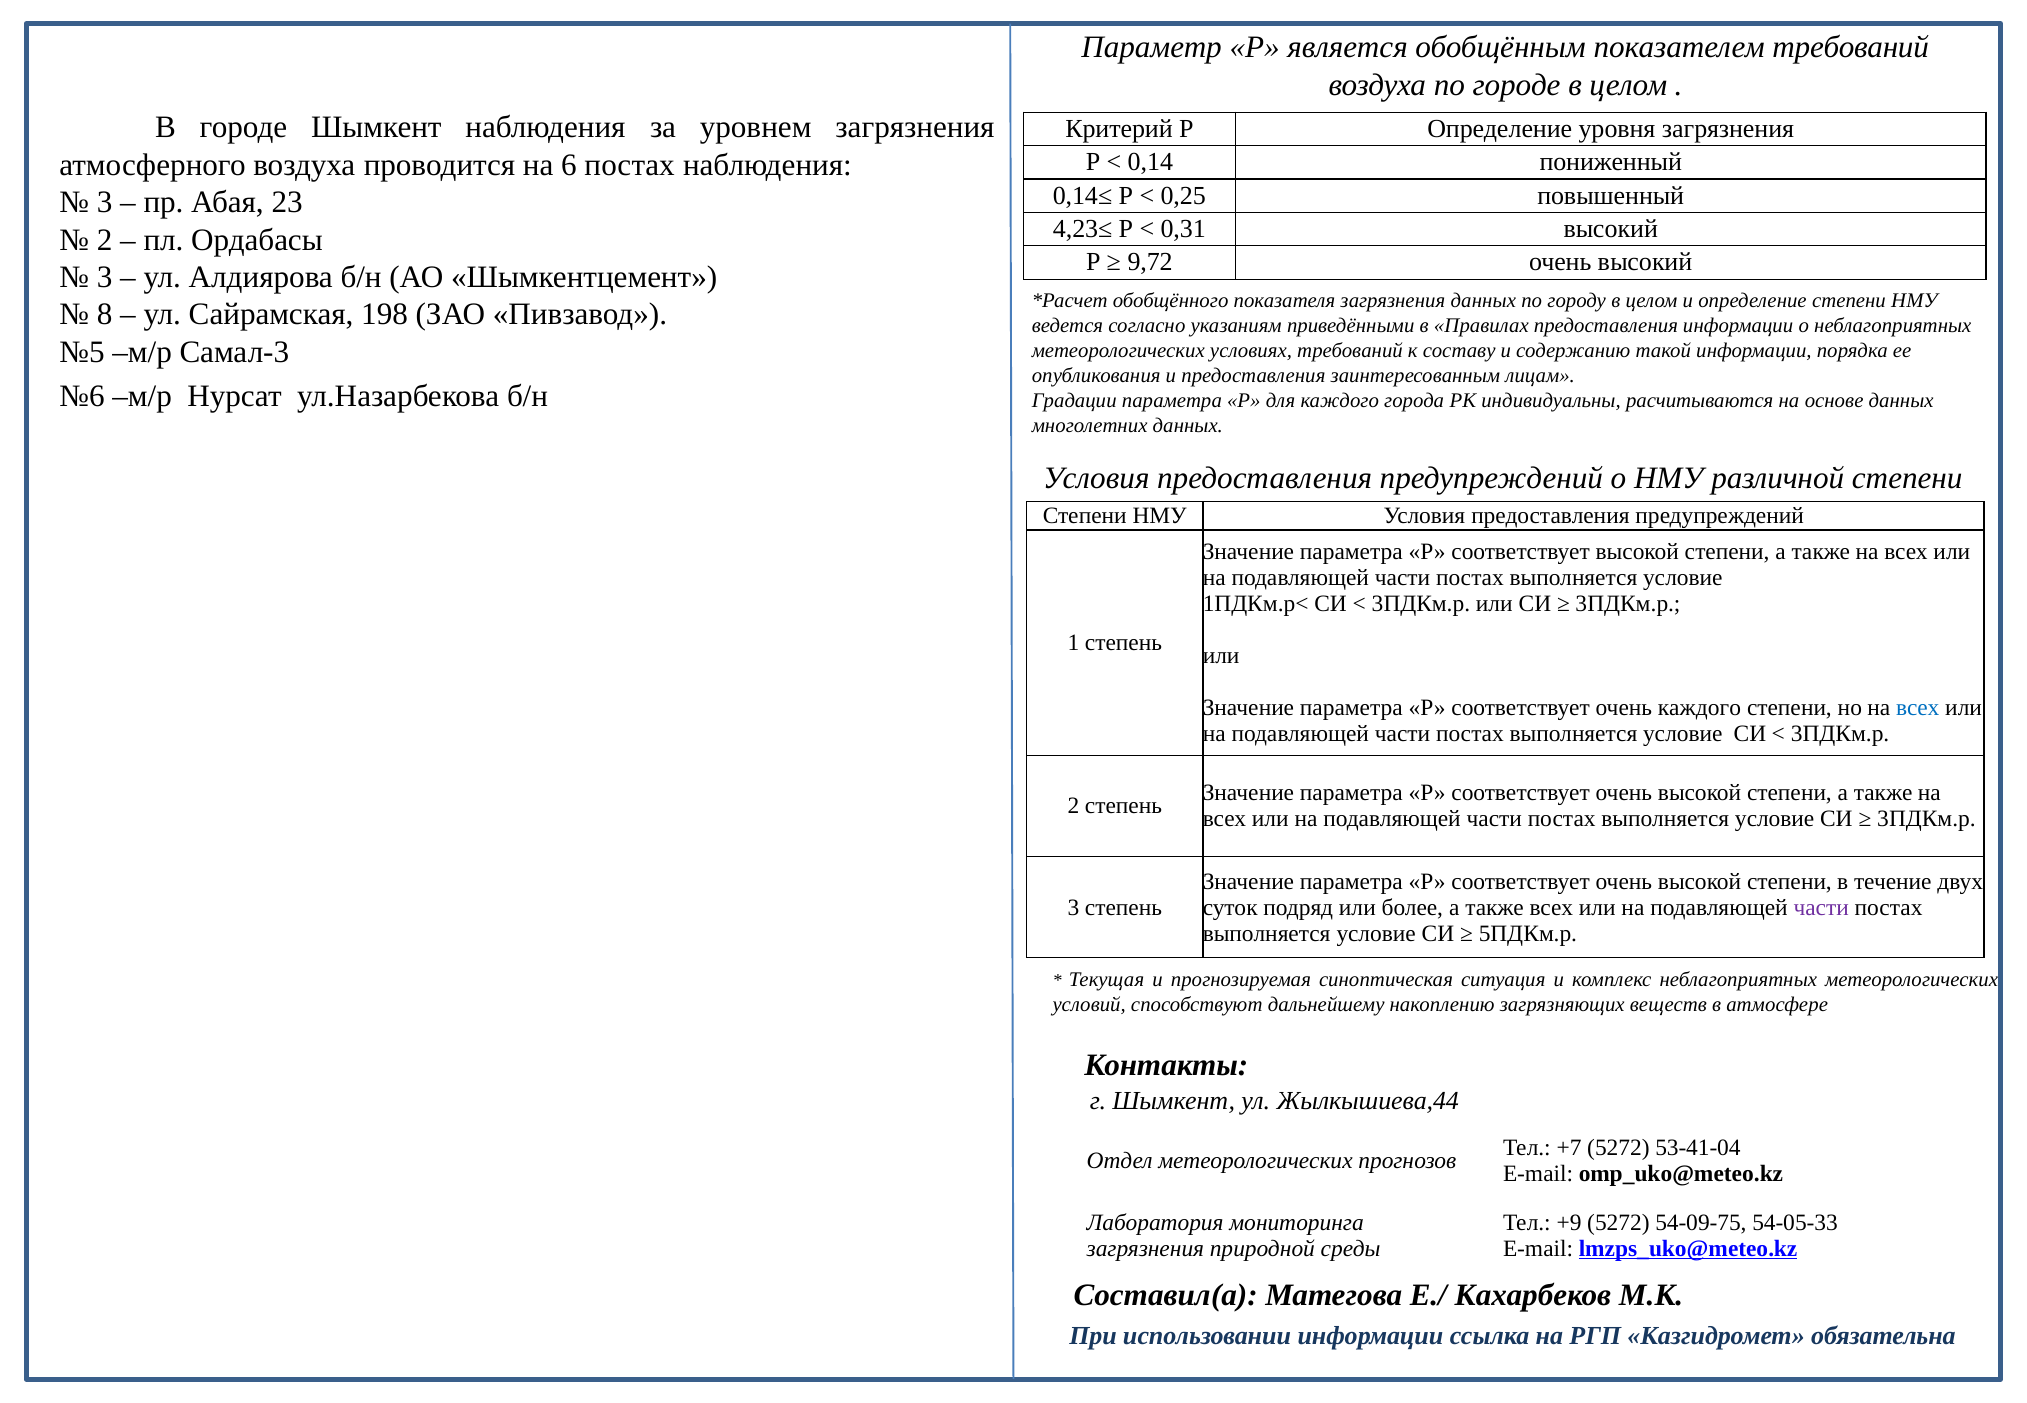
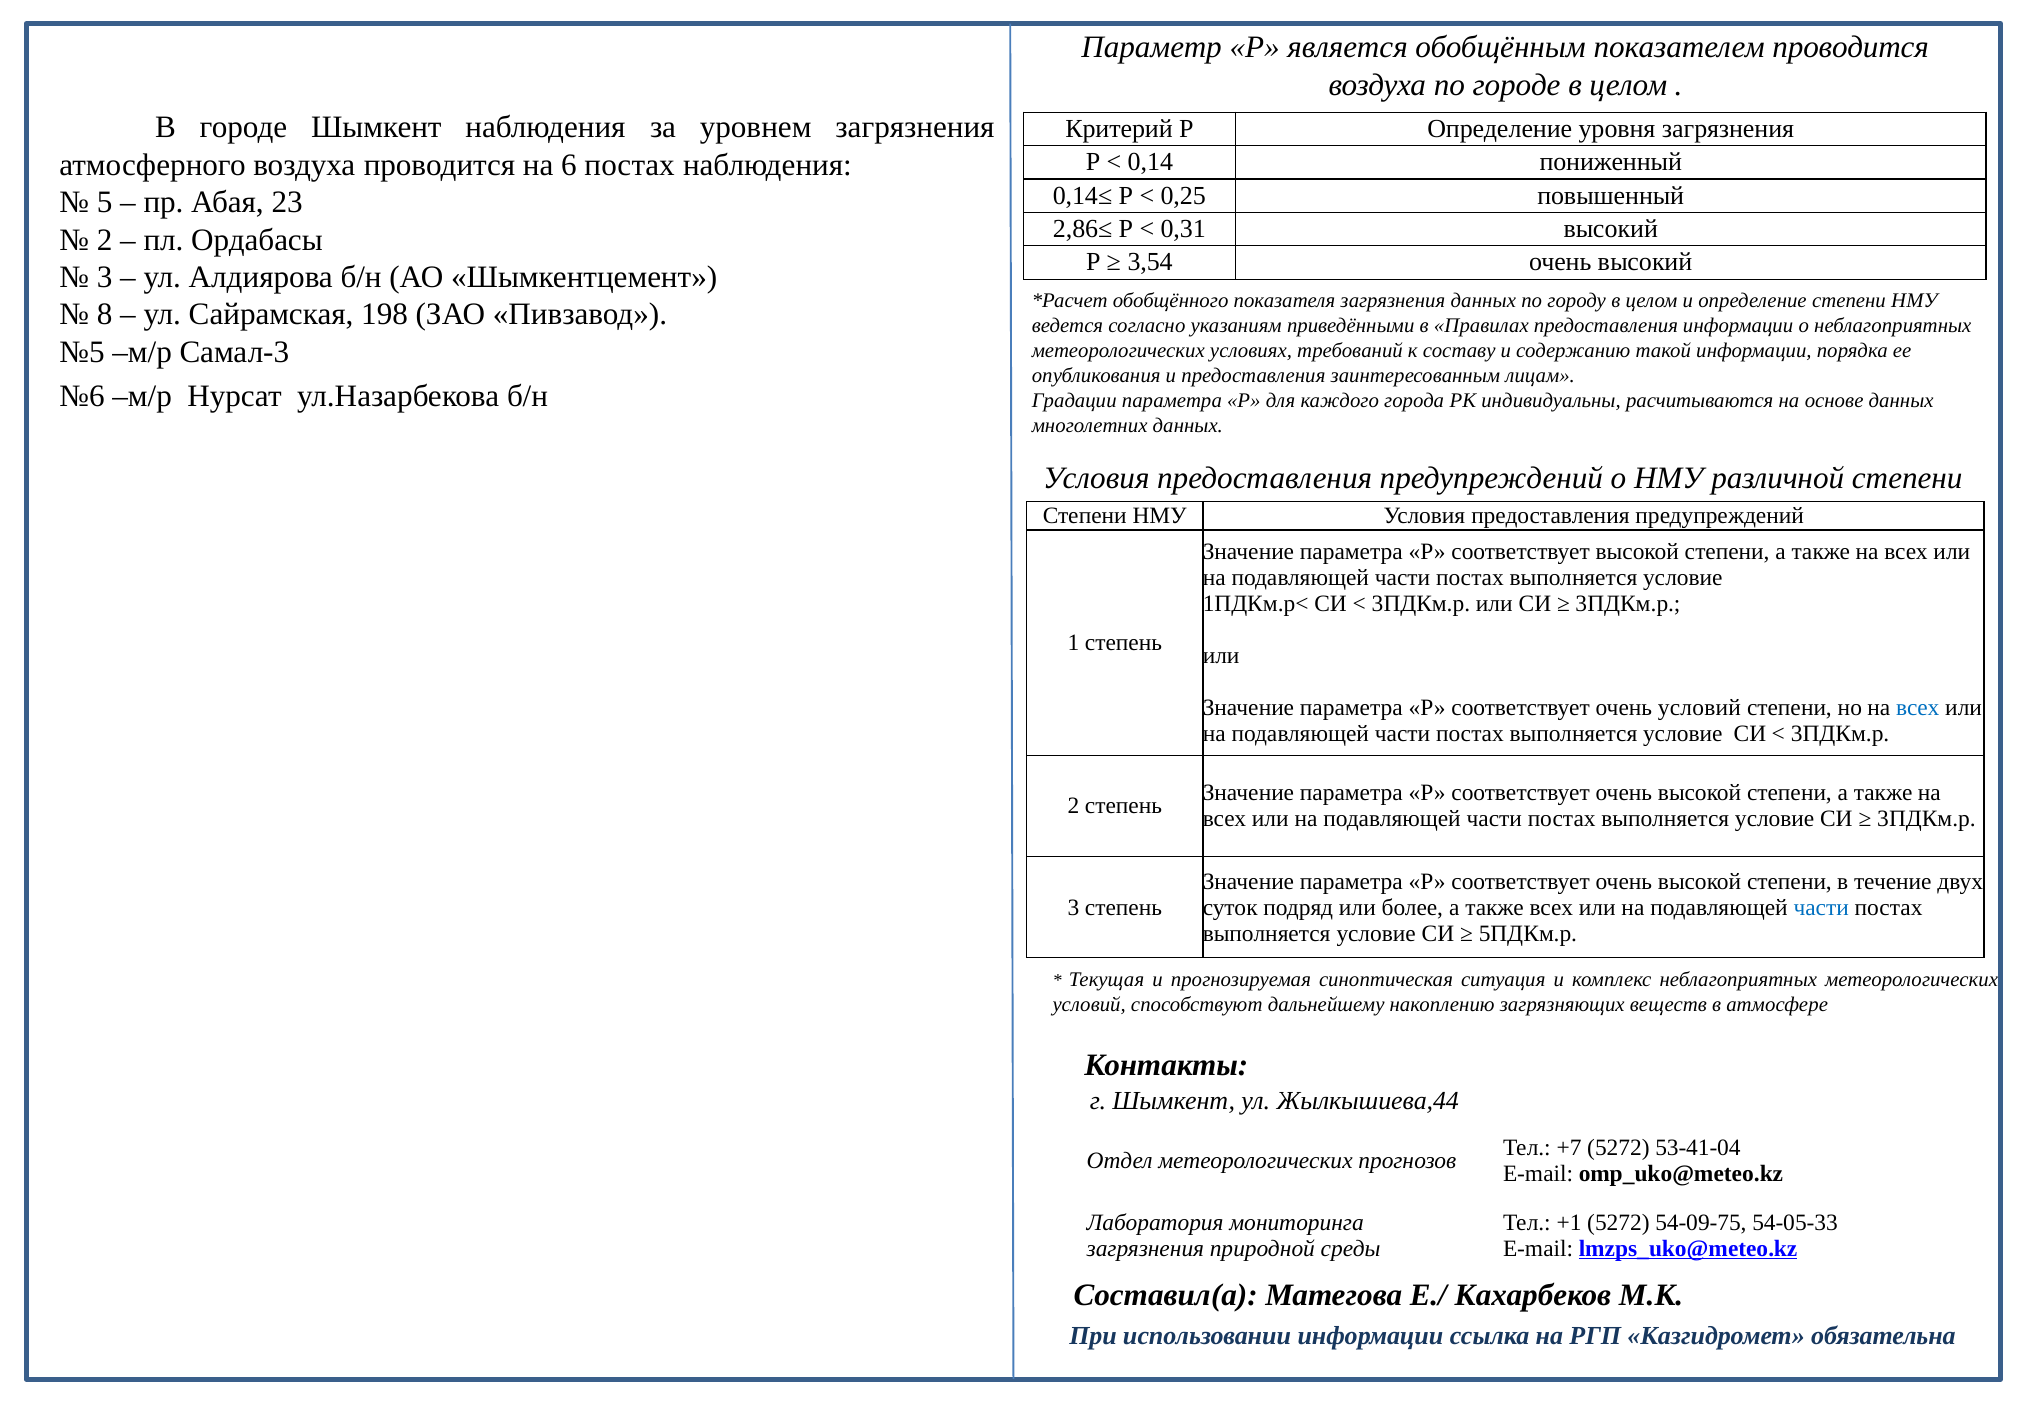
показателем требований: требований -> проводится
3 at (105, 202): 3 -> 5
4,23≤: 4,23≤ -> 2,86≤
9,72: 9,72 -> 3,54
очень каждого: каждого -> условий
части at (1821, 908) colour: purple -> blue
+9: +9 -> +1
